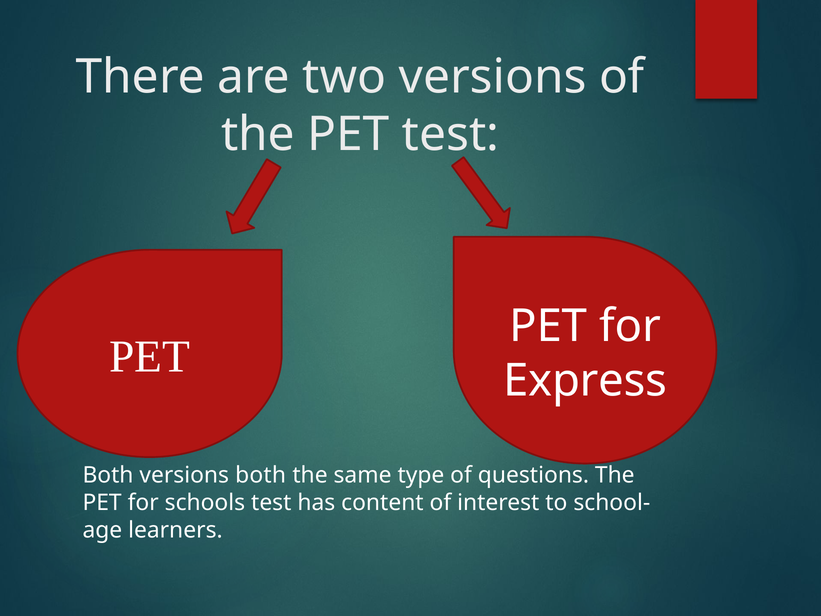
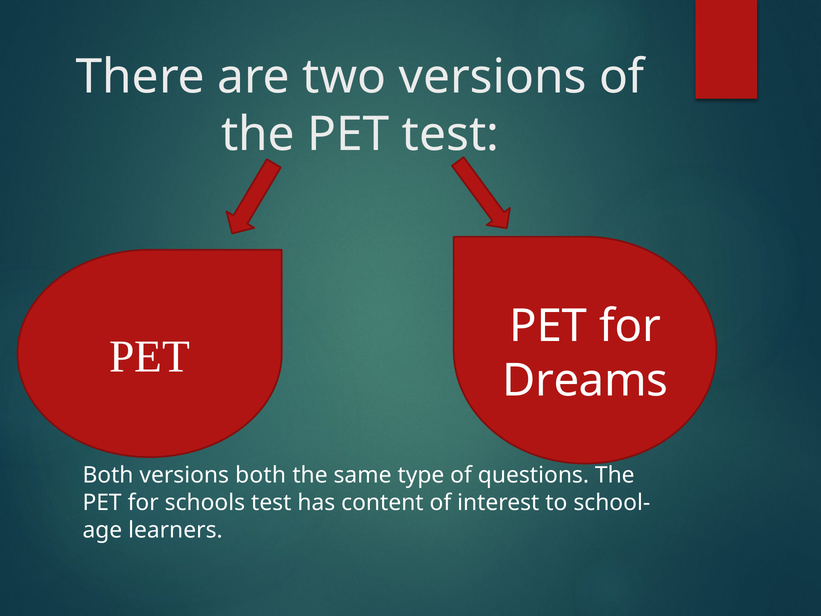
Express: Express -> Dreams
